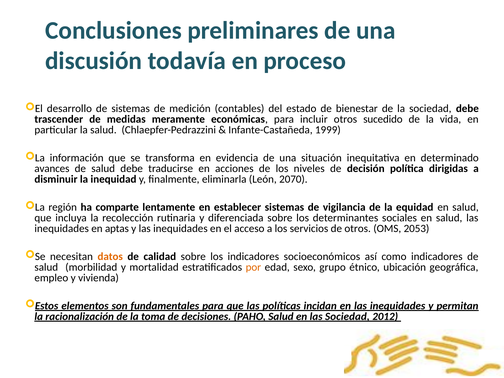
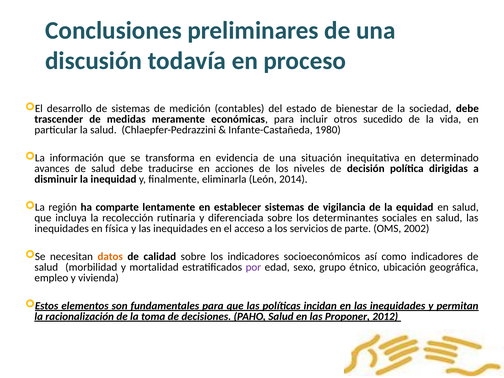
1999: 1999 -> 1980
2070: 2070 -> 2014
aptas: aptas -> física
de otros: otros -> parte
2053: 2053 -> 2002
por colour: orange -> purple
las Sociedad: Sociedad -> Proponer
